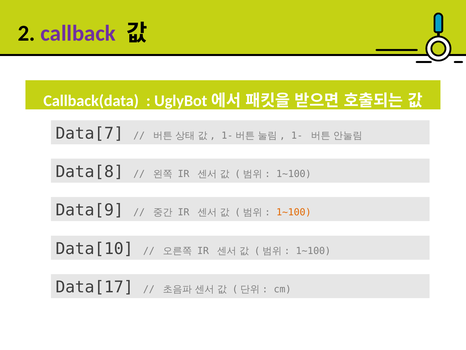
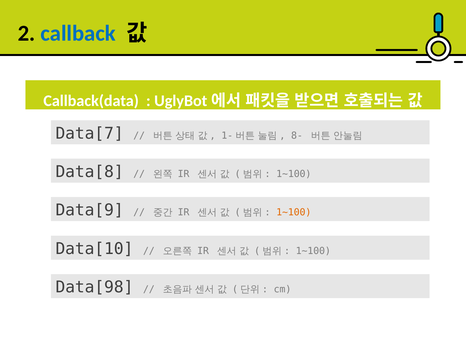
callback colour: purple -> blue
1-: 1- -> 8-
Data[17: Data[17 -> Data[98
